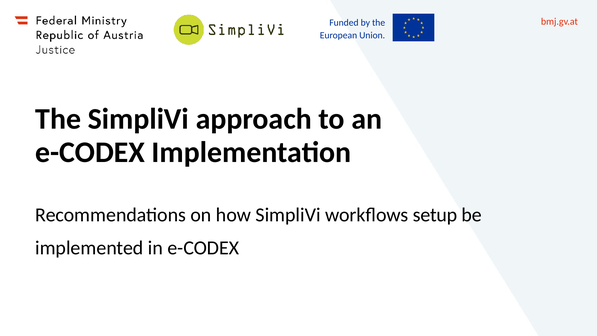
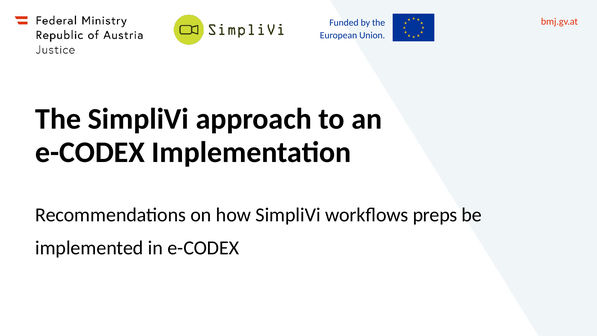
setup: setup -> preps
